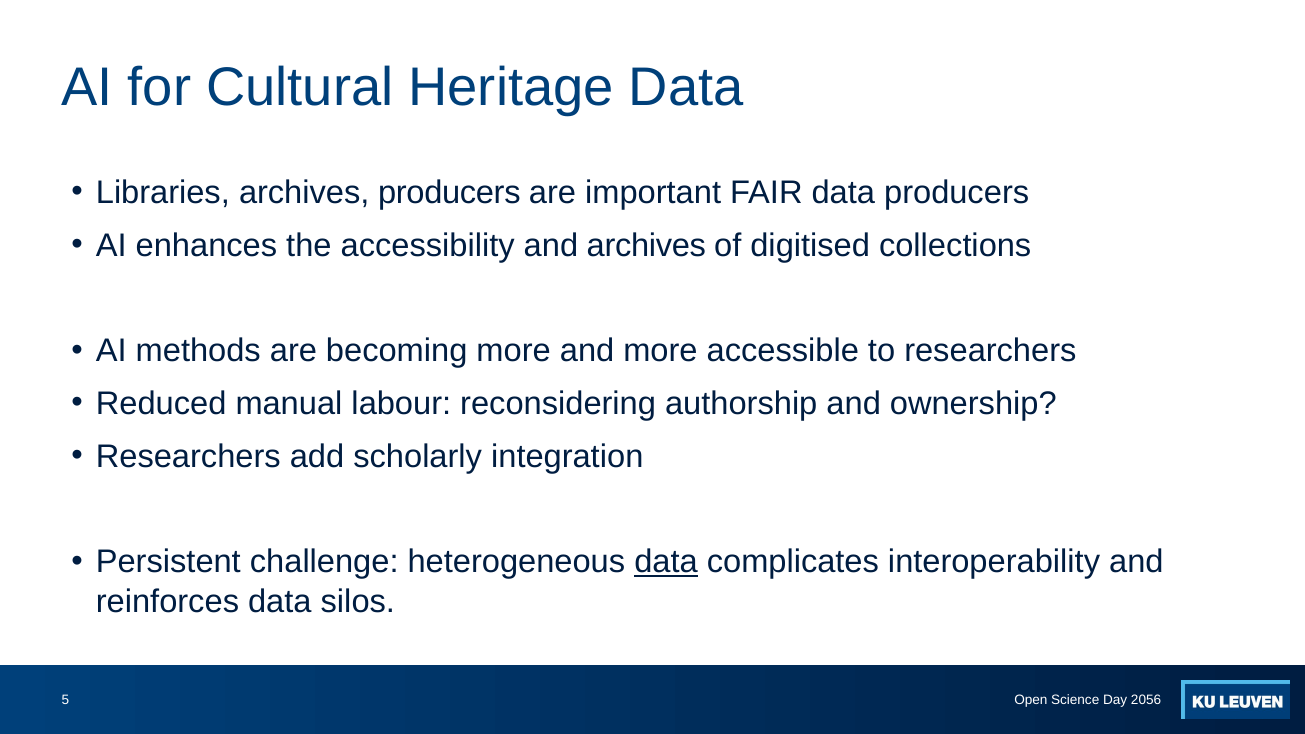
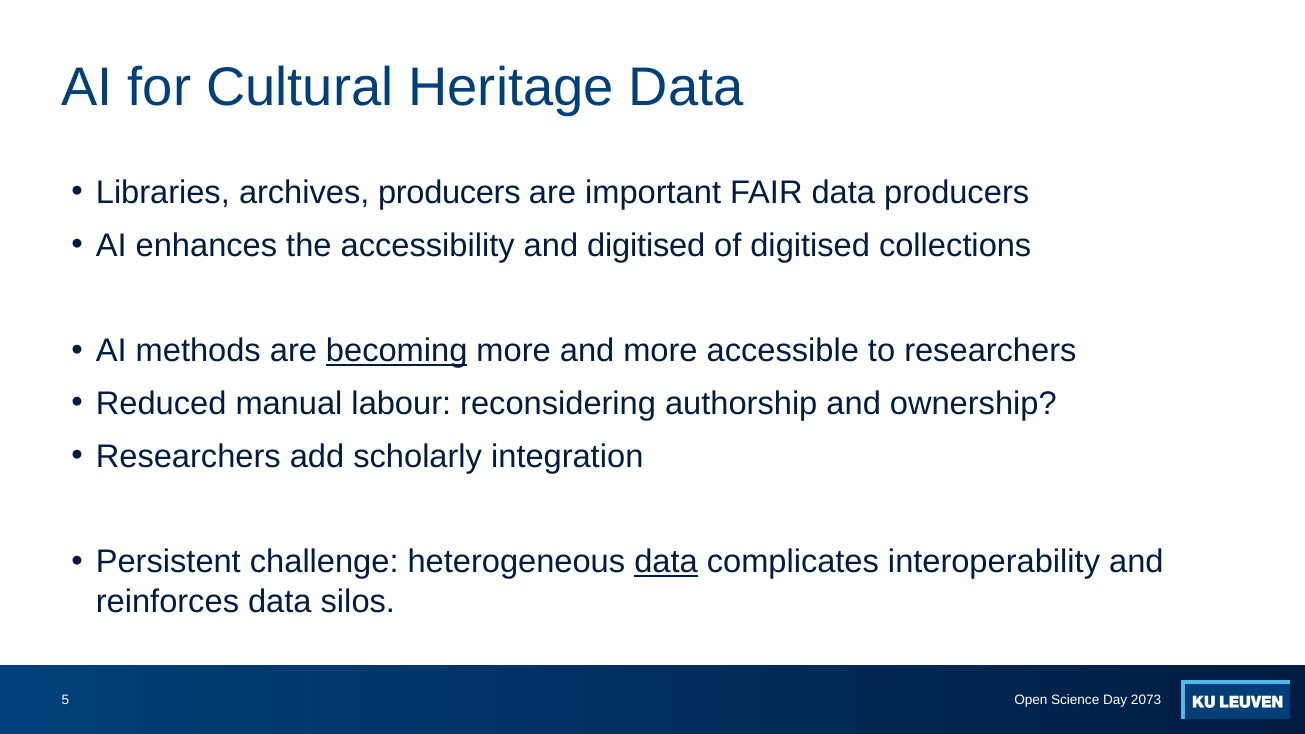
and archives: archives -> digitised
becoming underline: none -> present
2056: 2056 -> 2073
